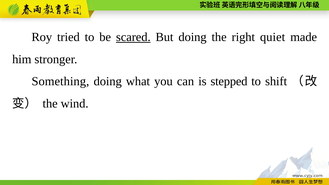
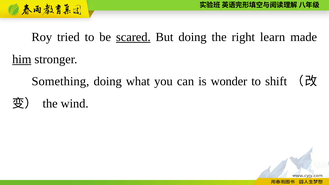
quiet: quiet -> learn
him underline: none -> present
stepped: stepped -> wonder
